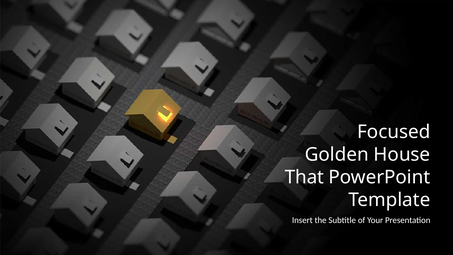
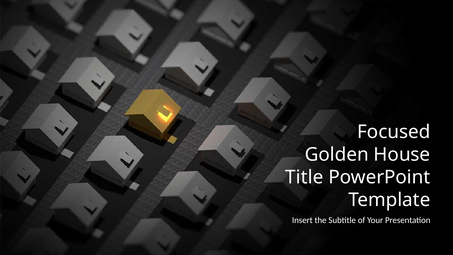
That: That -> Title
